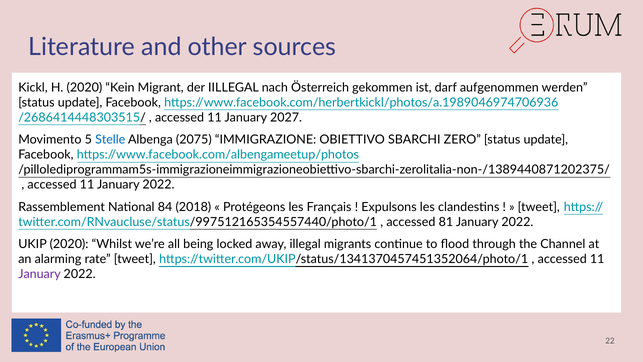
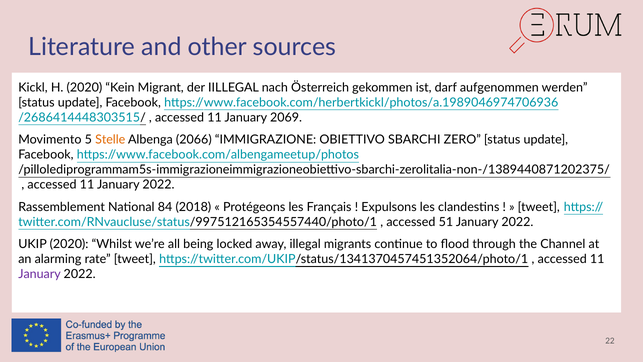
2027: 2027 -> 2069
Stelle colour: blue -> orange
2075: 2075 -> 2066
81: 81 -> 51
